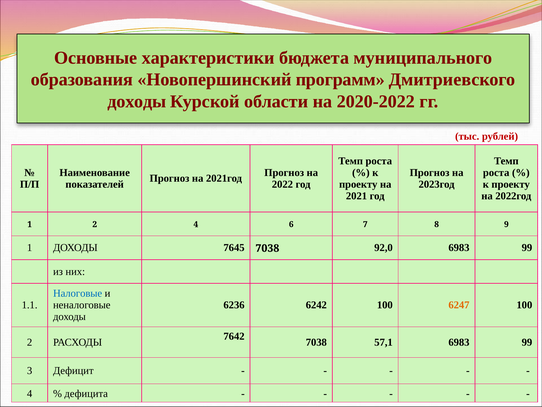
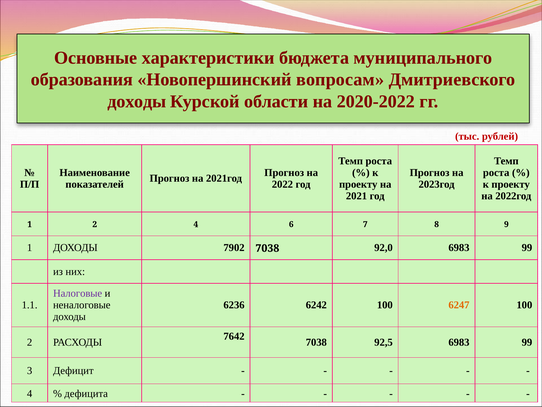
программ: программ -> вопросам
7645: 7645 -> 7902
Налоговые colour: blue -> purple
57,1: 57,1 -> 92,5
